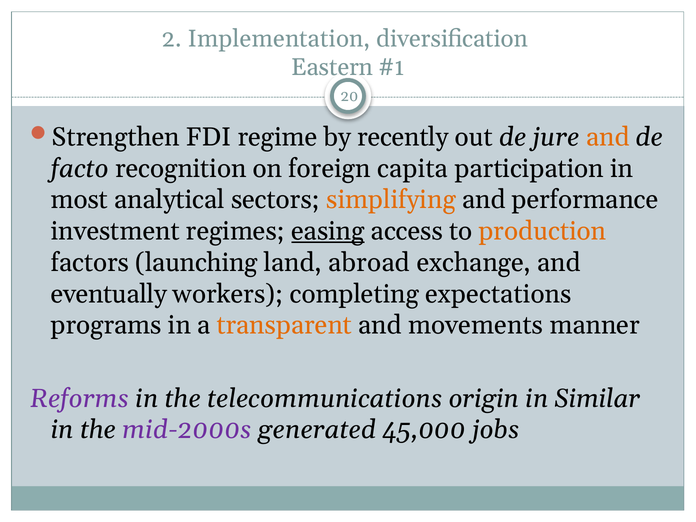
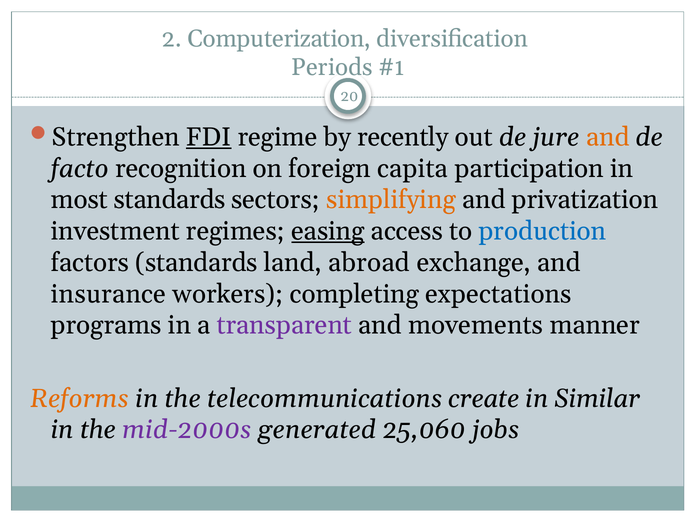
Implementation: Implementation -> Computerization
Eastern: Eastern -> Periods
FDI underline: none -> present
most analytical: analytical -> standards
performance: performance -> privatization
production colour: orange -> blue
factors launching: launching -> standards
eventually: eventually -> insurance
transparent colour: orange -> purple
Reforms colour: purple -> orange
origin: origin -> create
45,000: 45,000 -> 25,060
